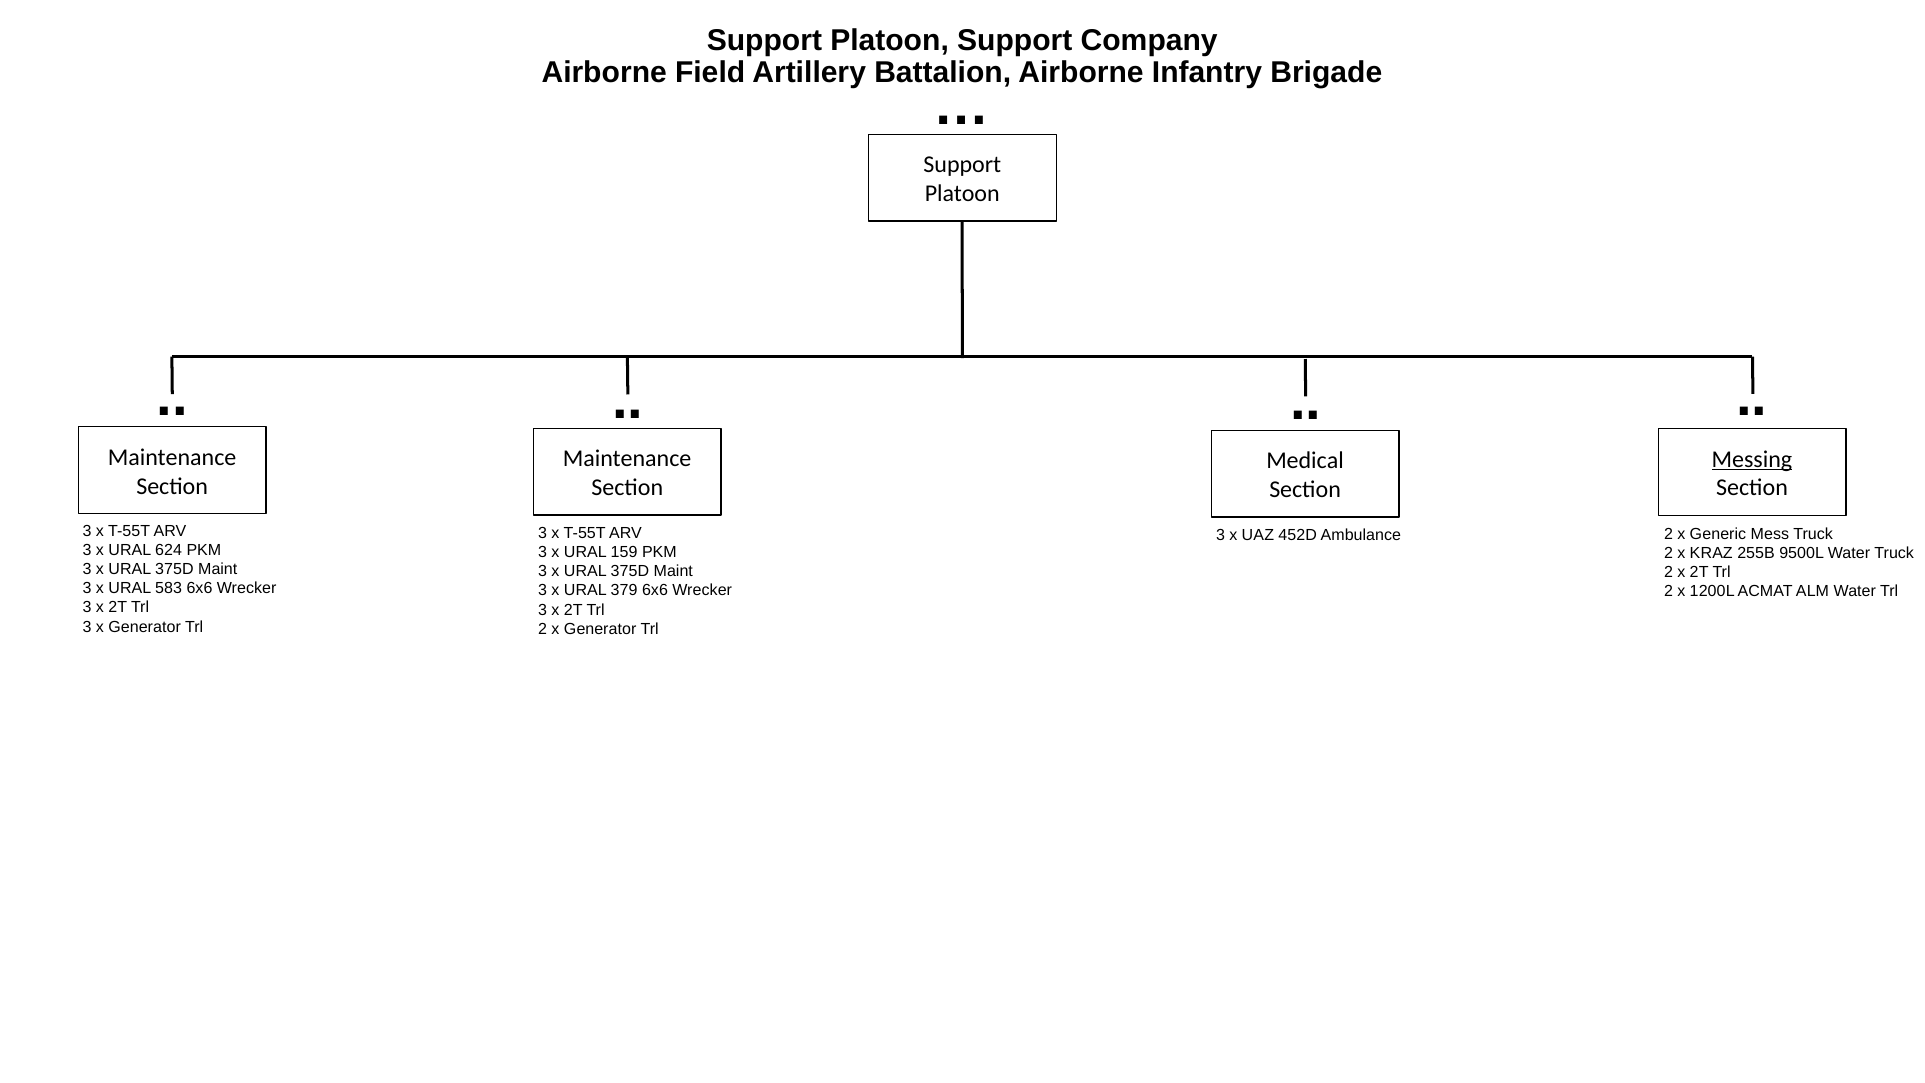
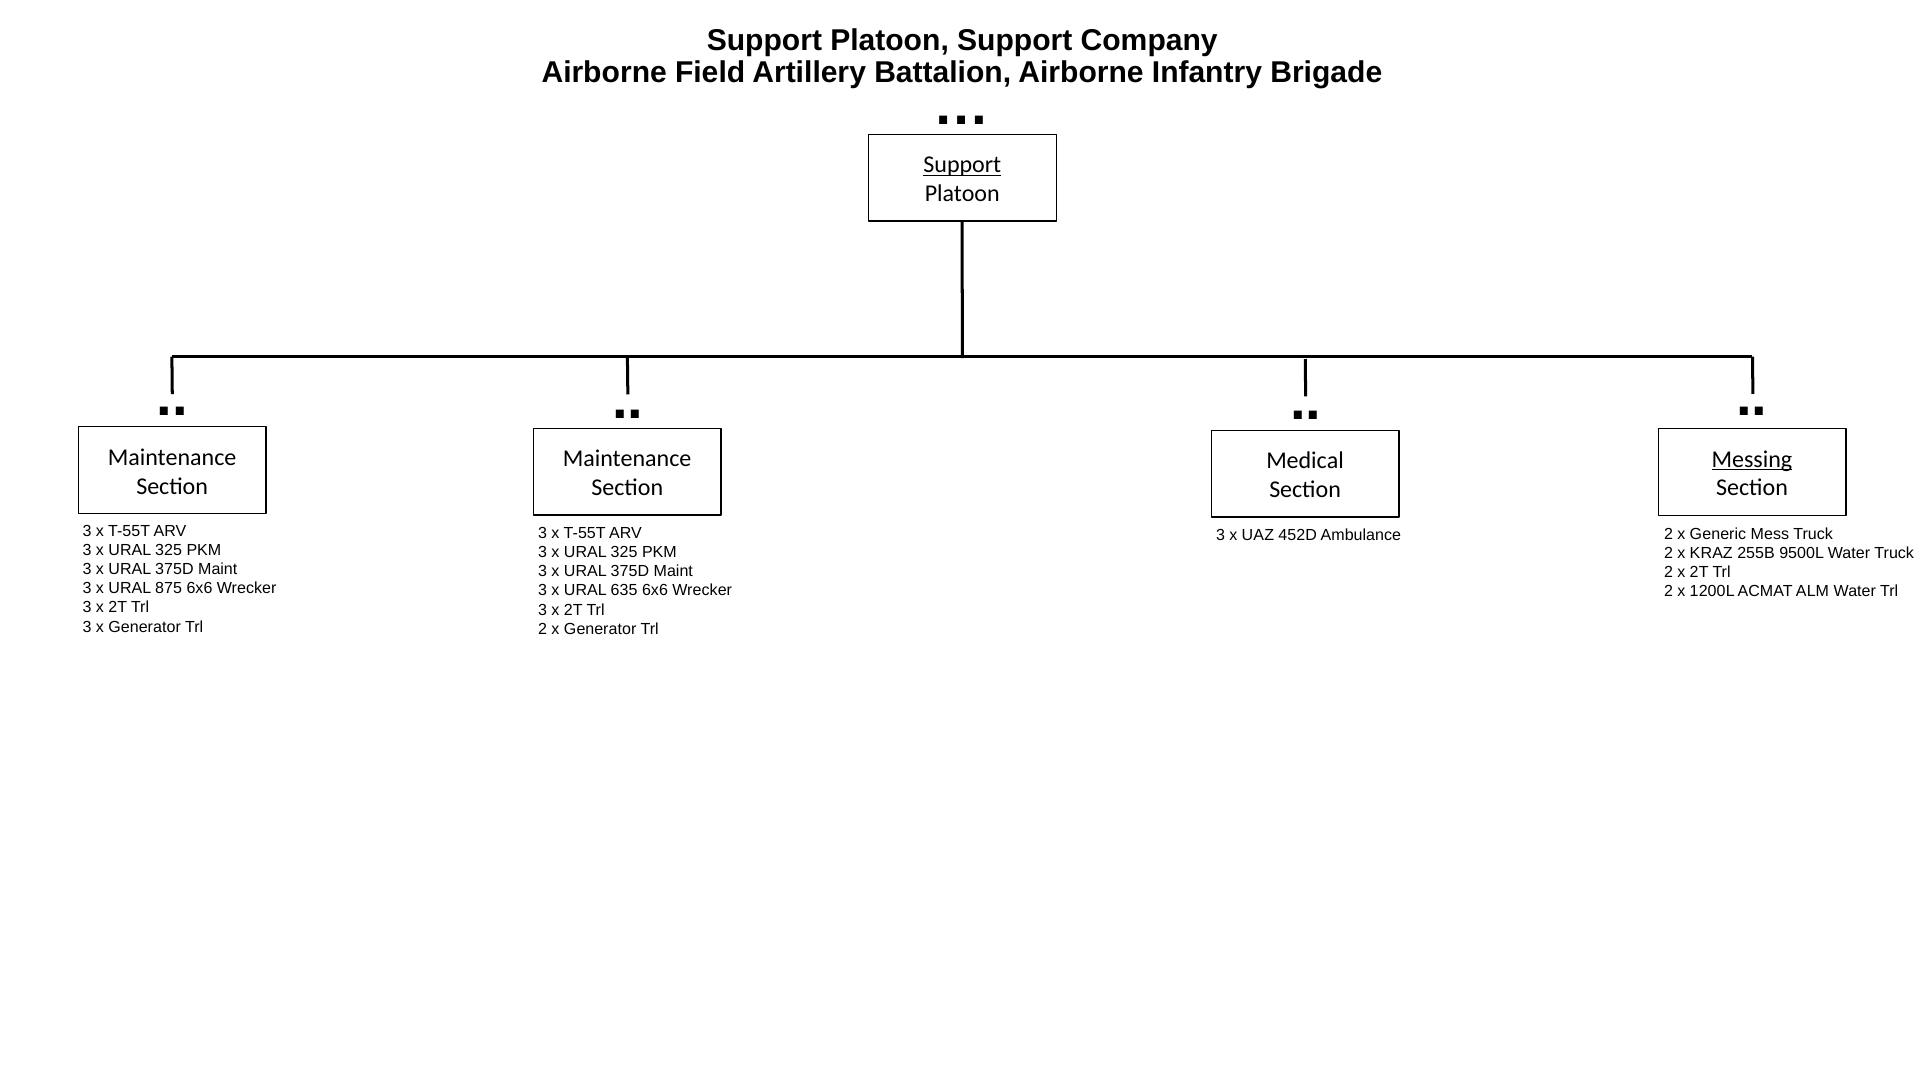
Support at (962, 165) underline: none -> present
624 at (169, 550): 624 -> 325
159 at (624, 552): 159 -> 325
583: 583 -> 875
379: 379 -> 635
